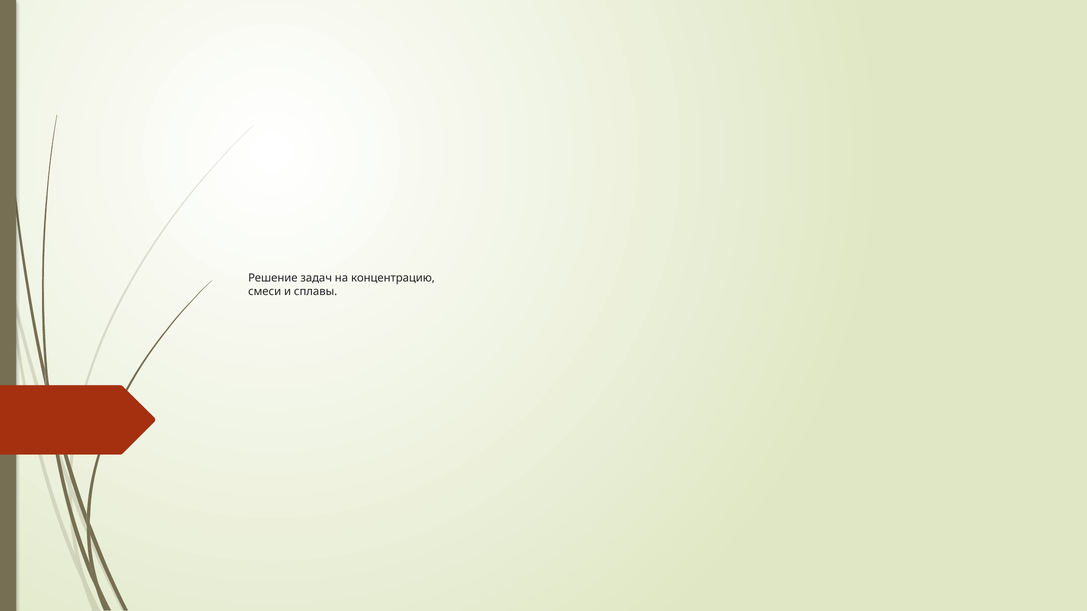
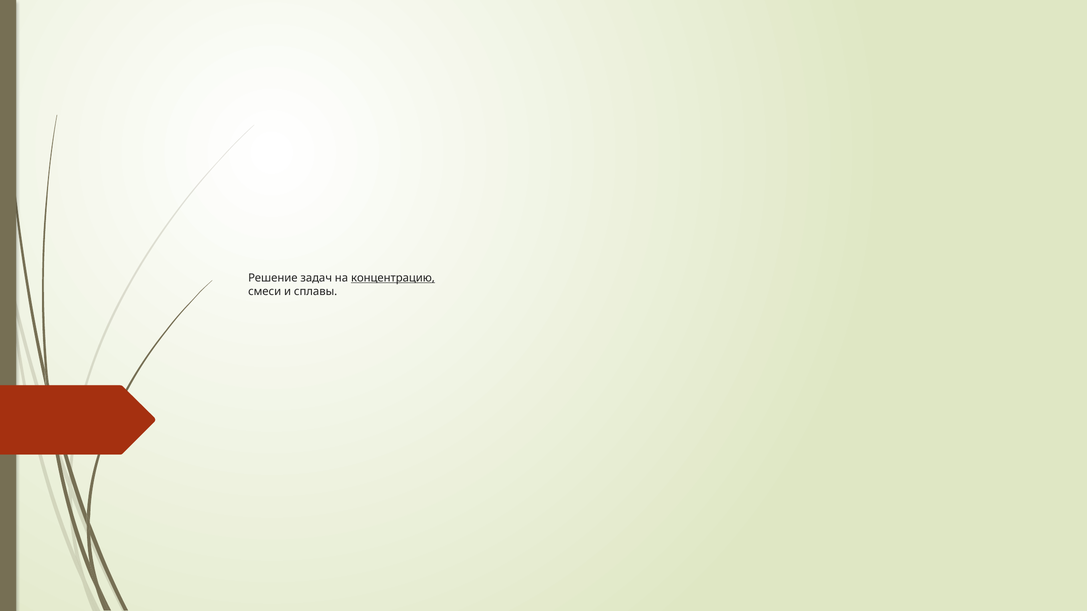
концентрацию underline: none -> present
